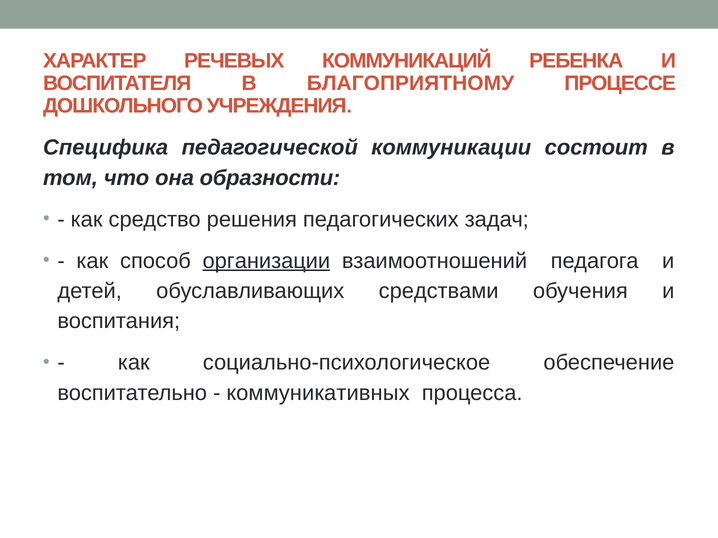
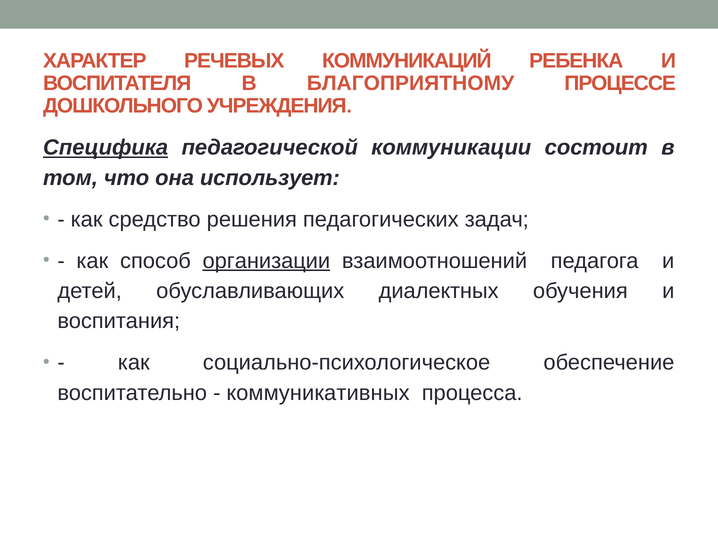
Специфика underline: none -> present
образности: образности -> использует
средствами: средствами -> диалектных
